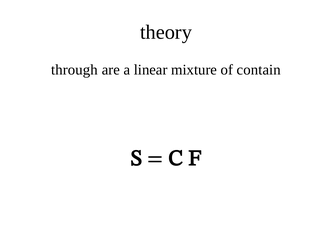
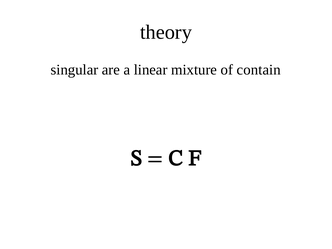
through: through -> singular
